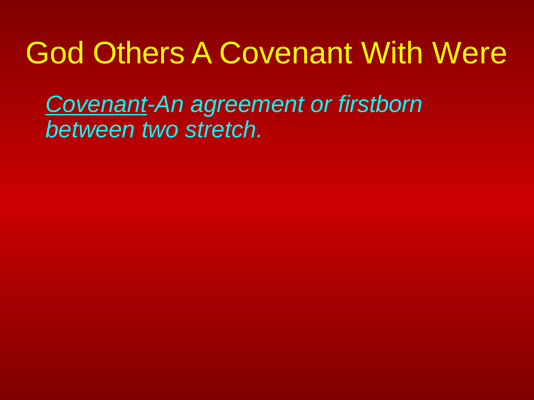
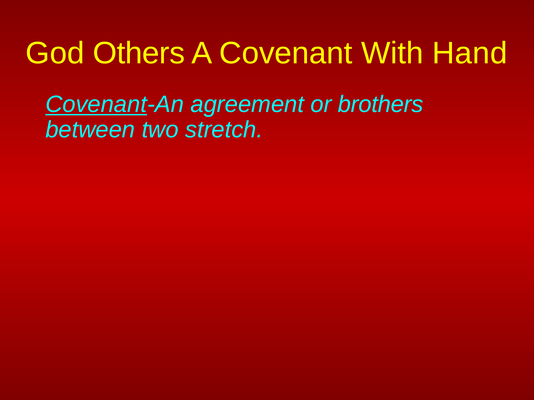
Were: Were -> Hand
firstborn: firstborn -> brothers
